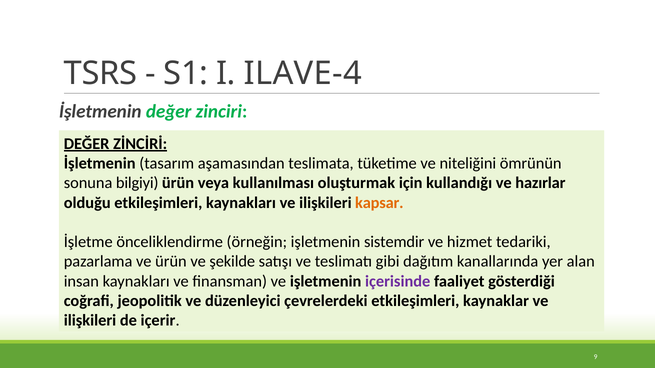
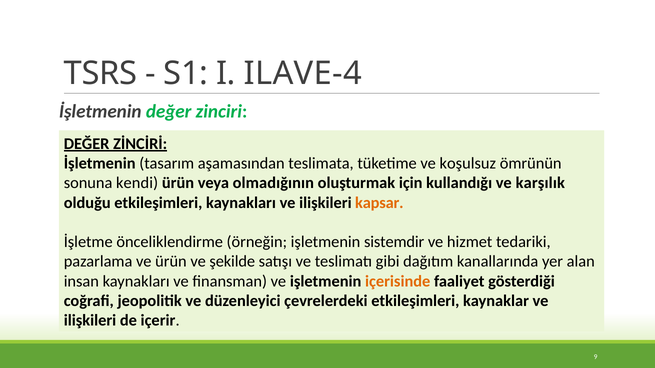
niteliğini: niteliğini -> koşulsuz
bilgiyi: bilgiyi -> kendi
kullanılması: kullanılması -> olmadığının
hazırlar: hazırlar -> karşılık
içerisinde colour: purple -> orange
